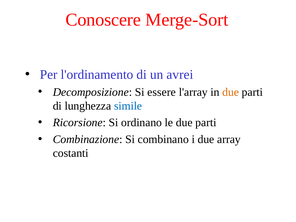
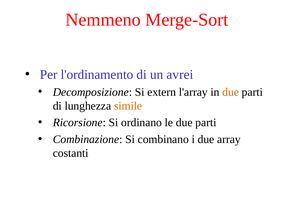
Conoscere: Conoscere -> Nemmeno
essere: essere -> extern
simile colour: blue -> orange
